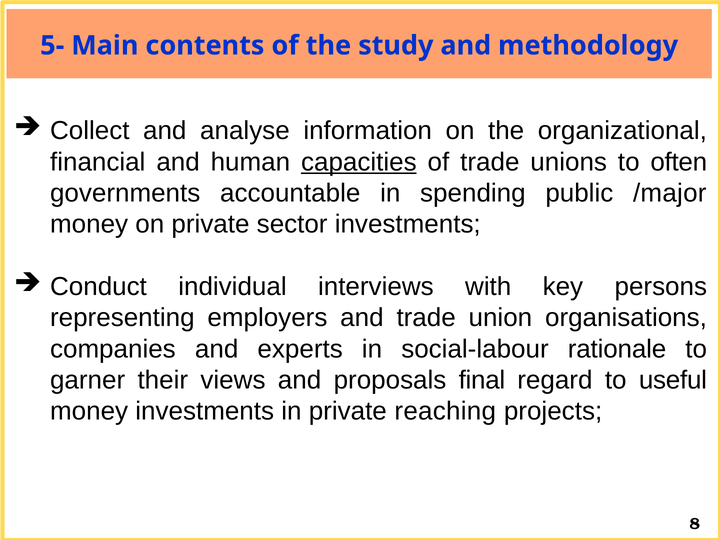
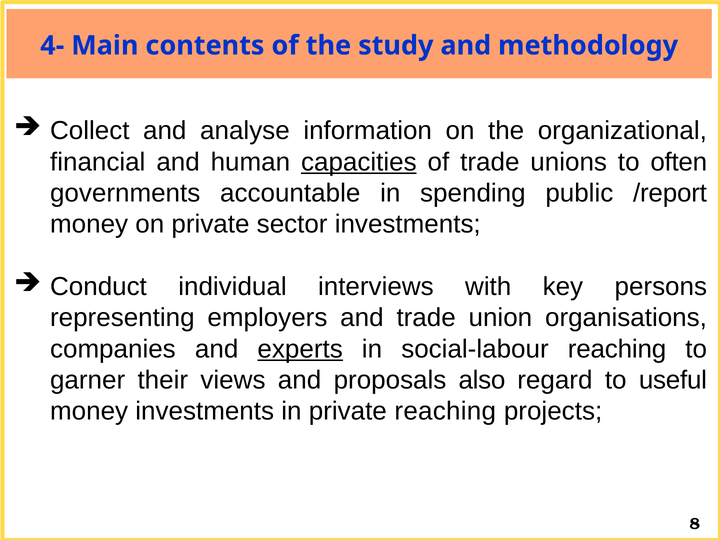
5-: 5- -> 4-
/major: /major -> /report
experts underline: none -> present
social-labour rationale: rationale -> reaching
final: final -> also
